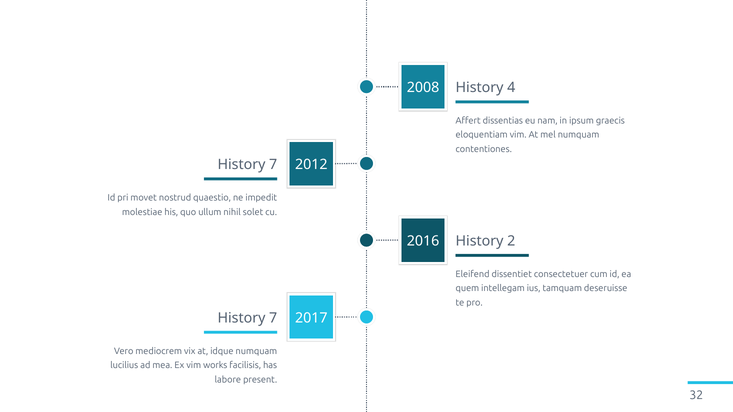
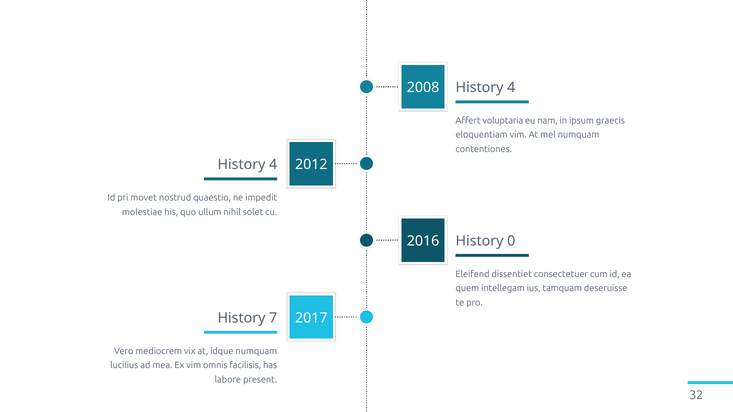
dissentias: dissentias -> voluptaria
7 at (273, 165): 7 -> 4
2: 2 -> 0
works: works -> omnis
